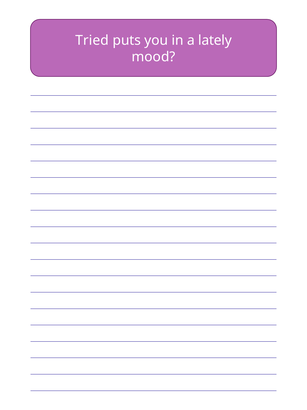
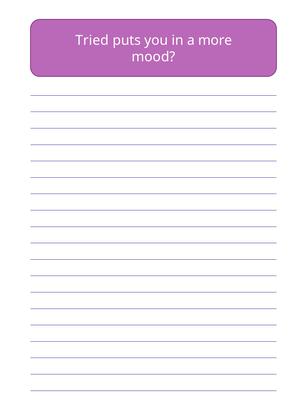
lately: lately -> more
